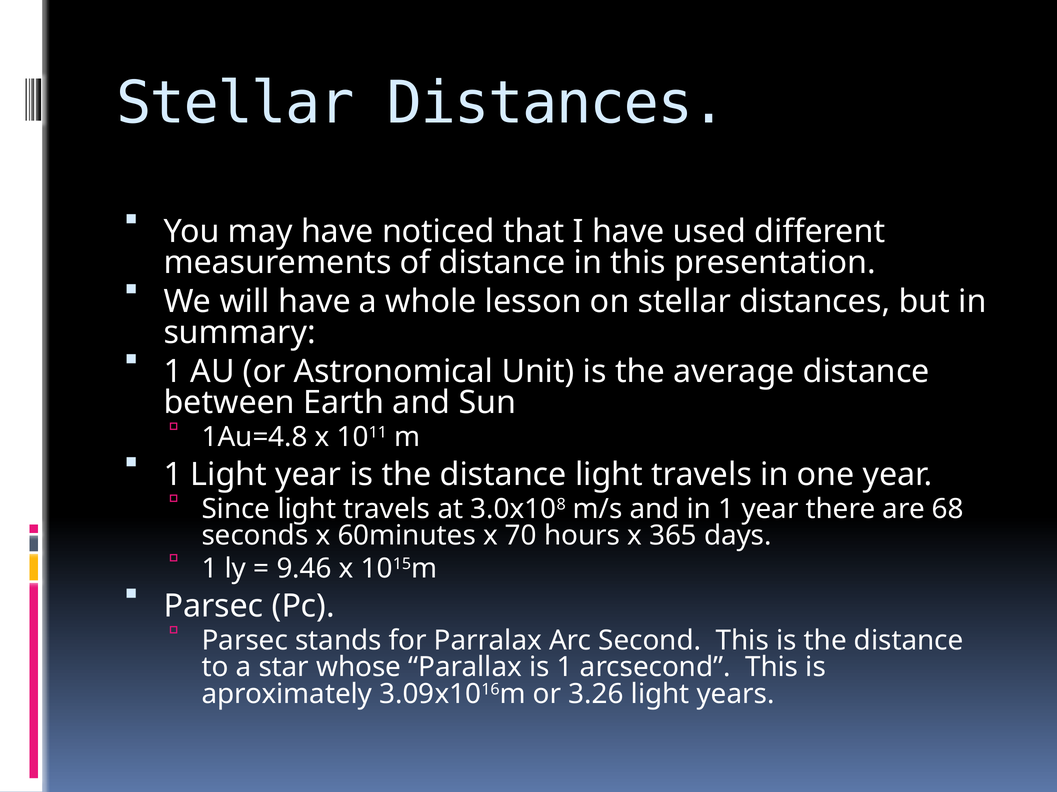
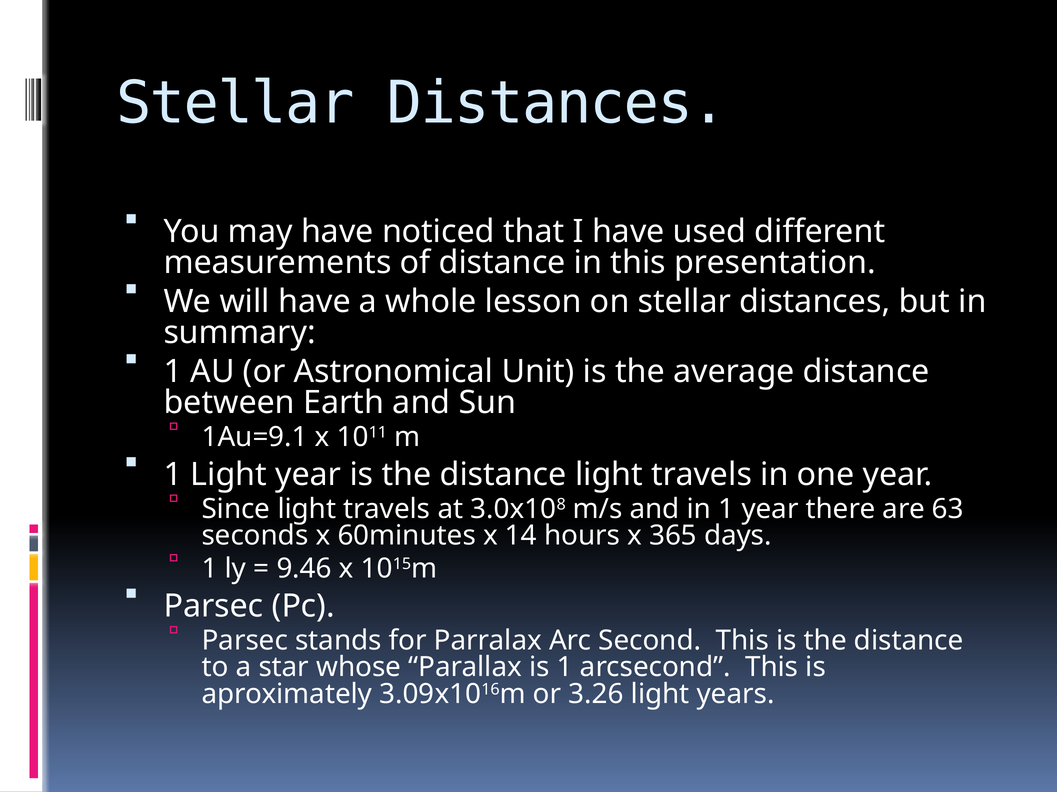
1Au=4.8: 1Au=4.8 -> 1Au=9.1
68: 68 -> 63
70: 70 -> 14
